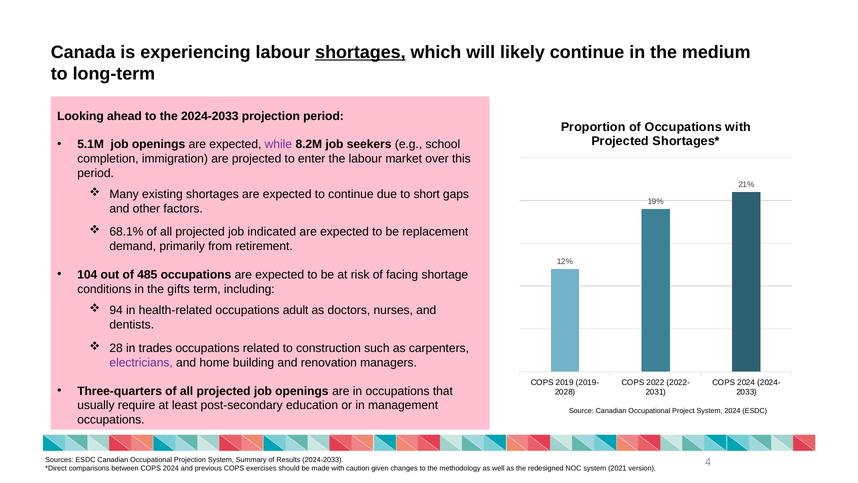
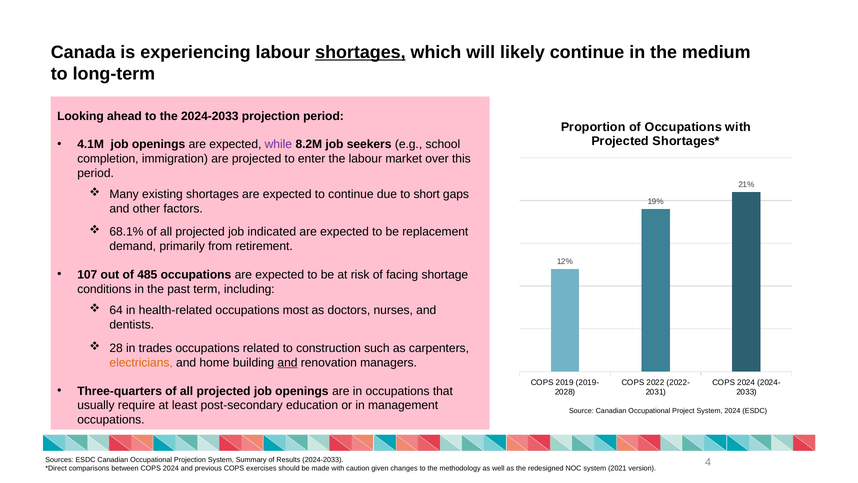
5.1M: 5.1M -> 4.1M
104: 104 -> 107
gifts: gifts -> past
94: 94 -> 64
adult: adult -> most
electricians colour: purple -> orange
and at (287, 362) underline: none -> present
